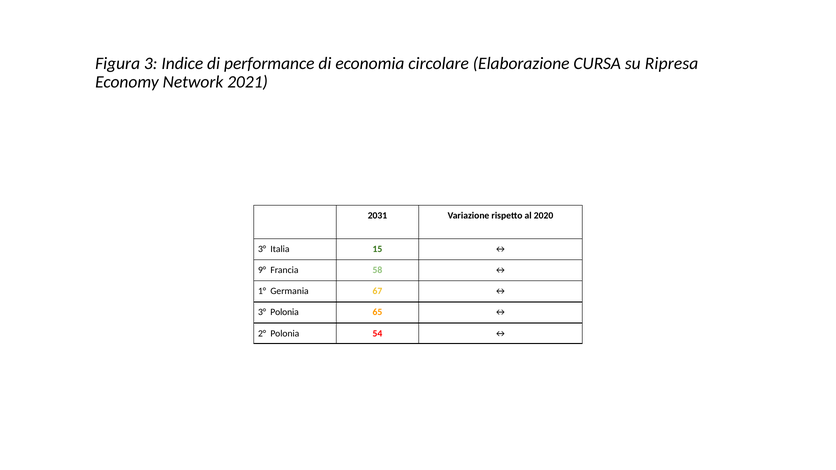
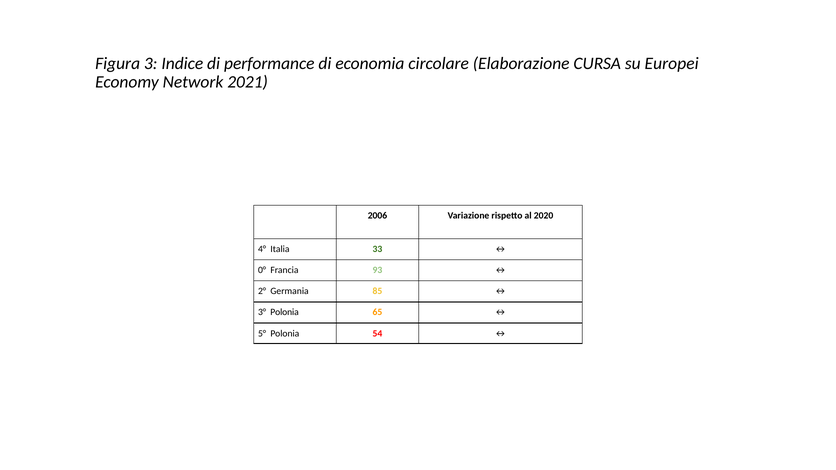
Ripresa: Ripresa -> Europei
2031: 2031 -> 2006
3° at (262, 249): 3° -> 4°
15: 15 -> 33
9°: 9° -> 0°
58: 58 -> 93
1°: 1° -> 2°
67: 67 -> 85
2°: 2° -> 5°
